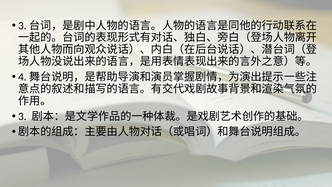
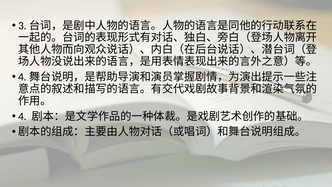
3: 3 -> 4
